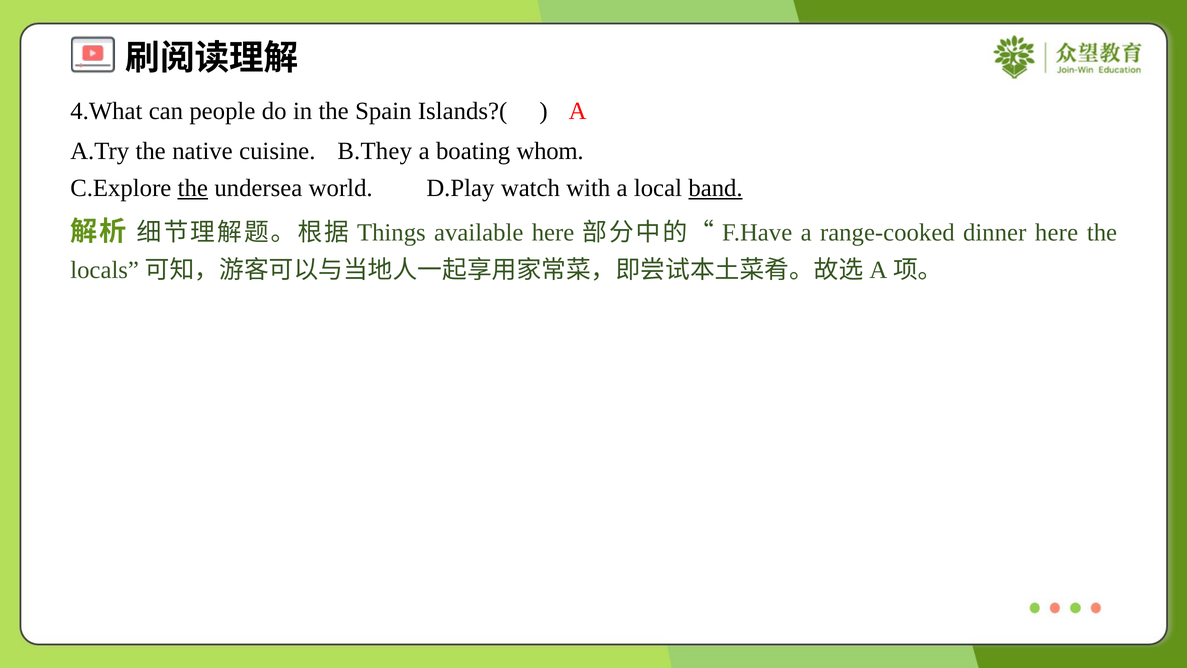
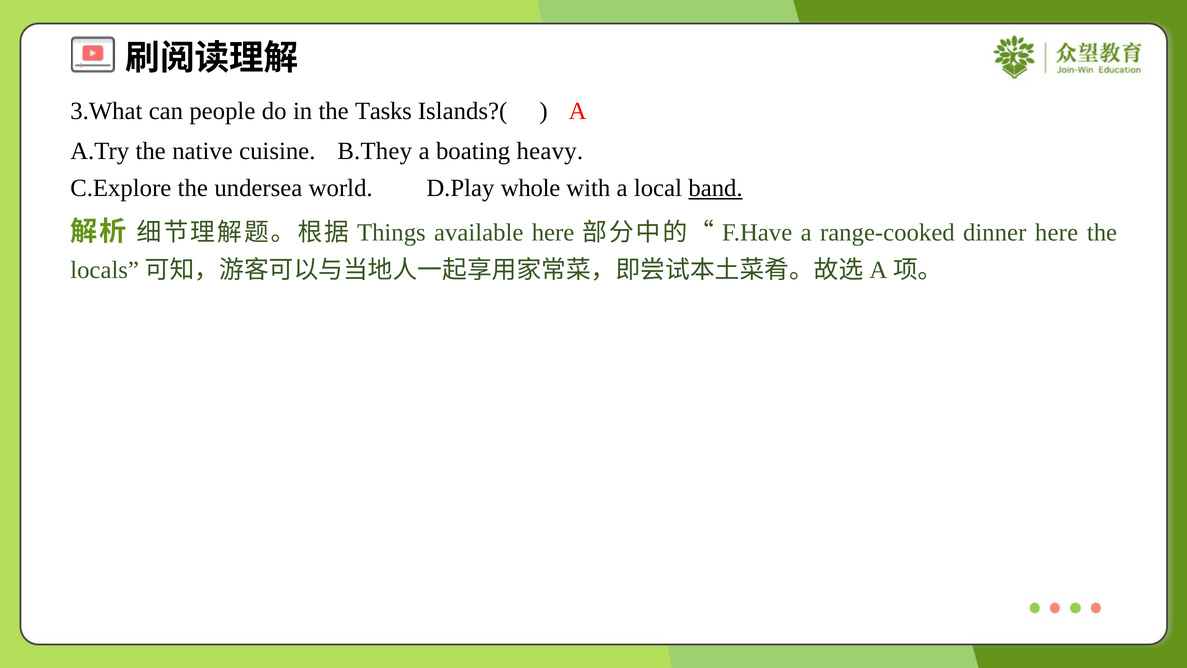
4.What: 4.What -> 3.What
Spain: Spain -> Tasks
whom: whom -> heavy
the at (193, 188) underline: present -> none
watch: watch -> whole
